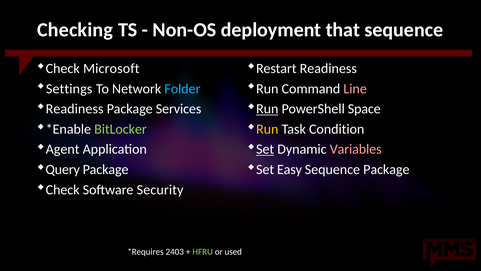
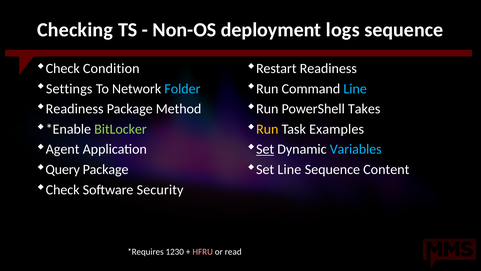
that: that -> logs
Microsoft: Microsoft -> Condition
Line at (355, 89) colour: pink -> light blue
Services: Services -> Method
Run at (267, 109) underline: present -> none
Space: Space -> Takes
Condition: Condition -> Examples
Variables colour: pink -> light blue
Set Easy: Easy -> Line
Sequence Package: Package -> Content
2403: 2403 -> 1230
HFRU colour: light green -> pink
used: used -> read
